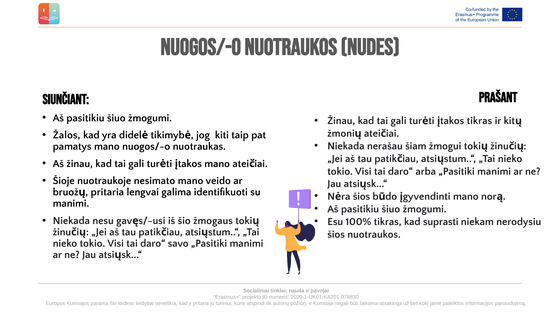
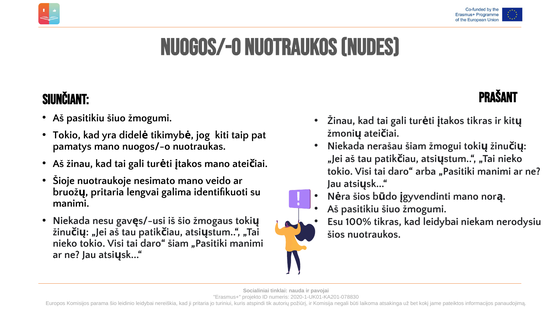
Žalos at (67, 135): Žalos -> Tokio
kad suprasti: suprasti -> leidybai
daro“ savo: savo -> šiam
